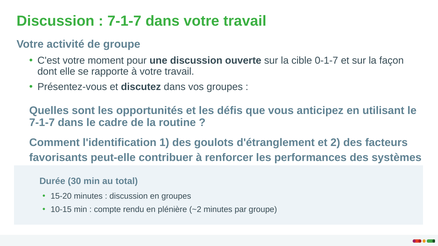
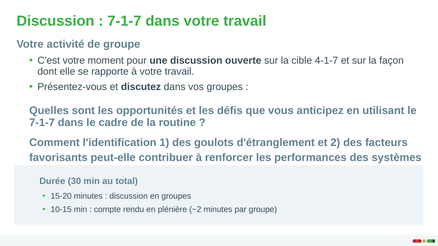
0-1-7: 0-1-7 -> 4-1-7
